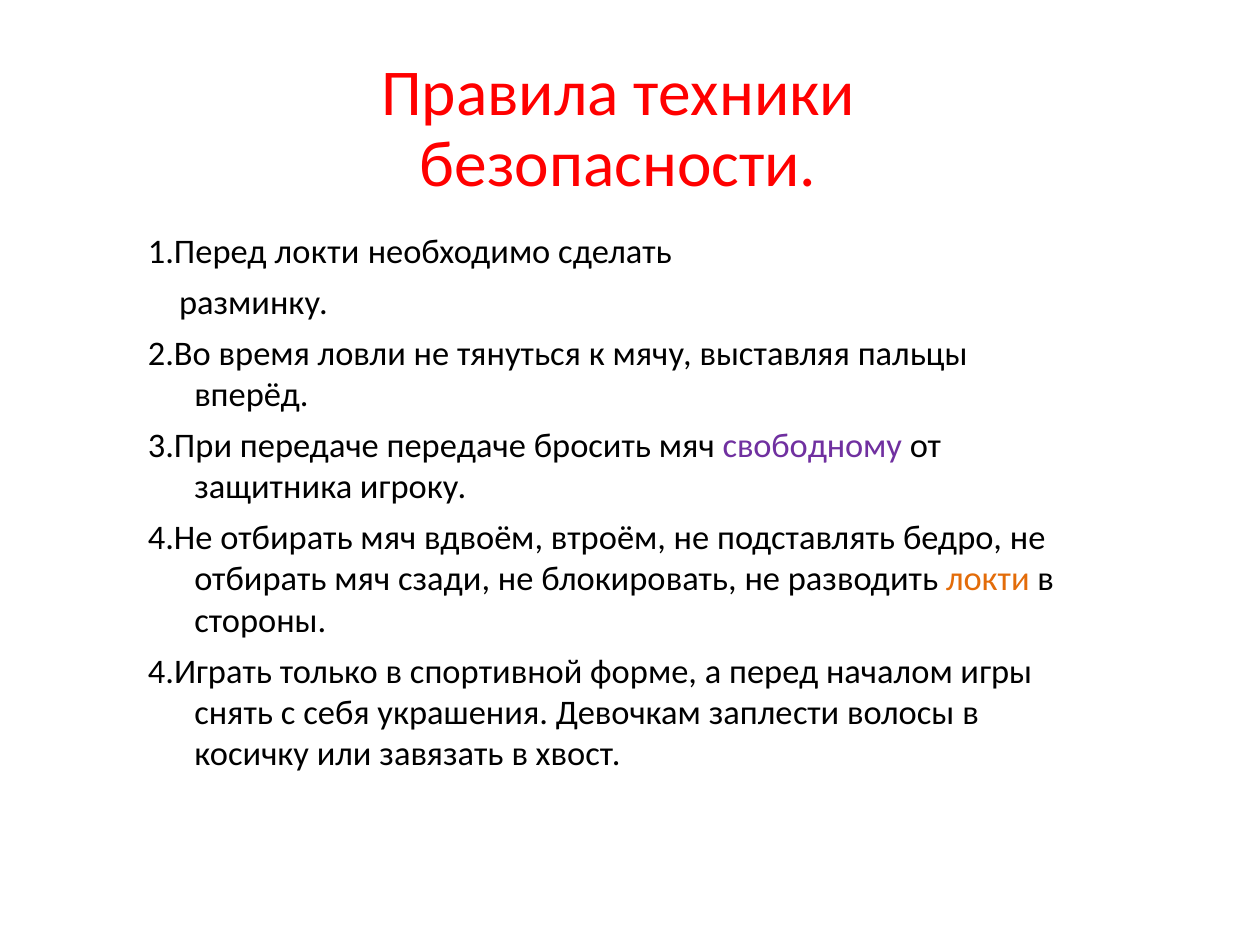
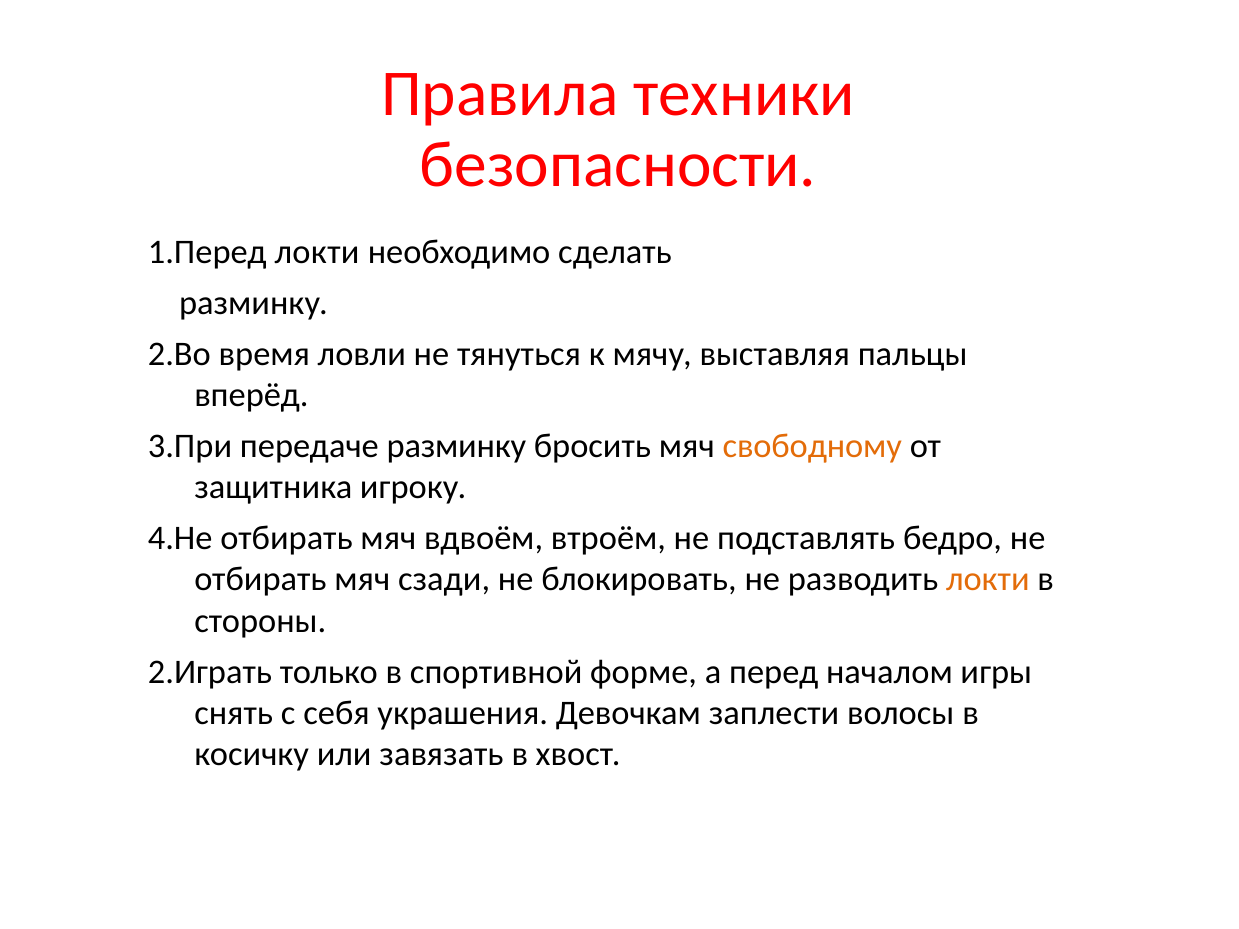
передаче передаче: передаче -> разминку
свободному colour: purple -> orange
4.Играть: 4.Играть -> 2.Играть
